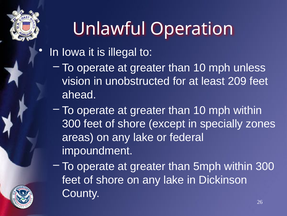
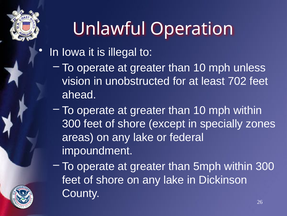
209: 209 -> 702
